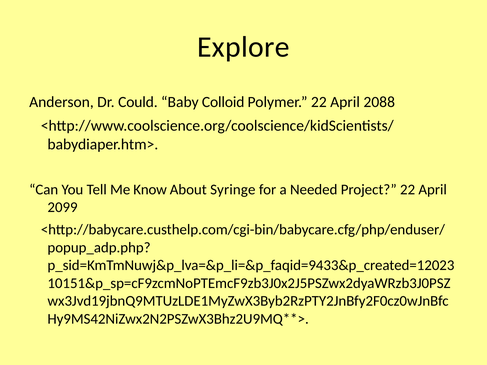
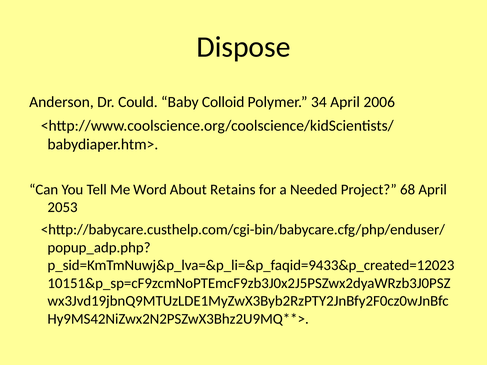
Explore: Explore -> Dispose
Polymer 22: 22 -> 34
2088: 2088 -> 2006
Know: Know -> Word
Syringe: Syringe -> Retains
Project 22: 22 -> 68
2099: 2099 -> 2053
